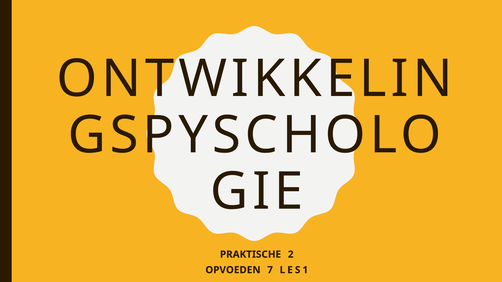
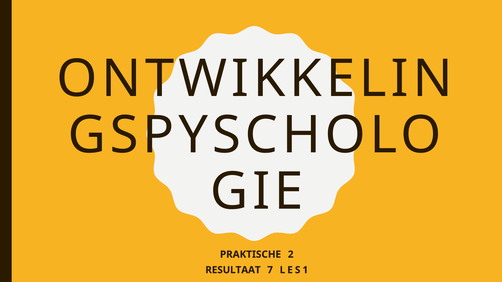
OPVOEDEN: OPVOEDEN -> RESULTAAT
